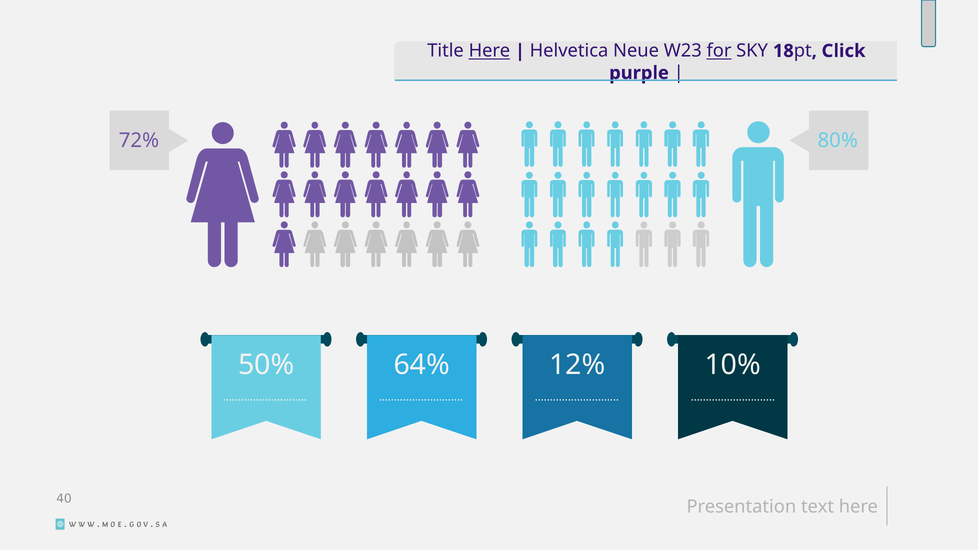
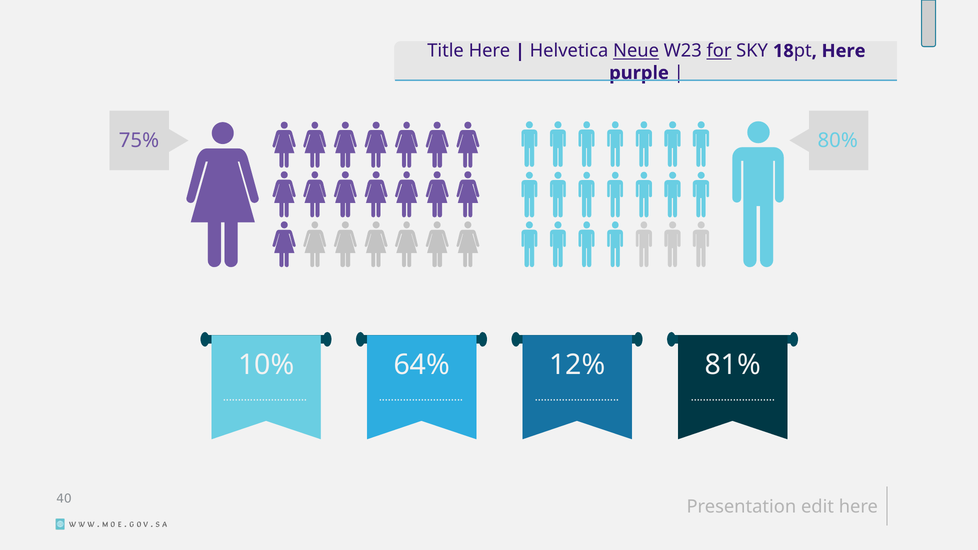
Here at (489, 51) underline: present -> none
Neue underline: none -> present
Click at (844, 51): Click -> Here
72%: 72% -> 75%
50%: 50% -> 10%
10%: 10% -> 81%
text: text -> edit
